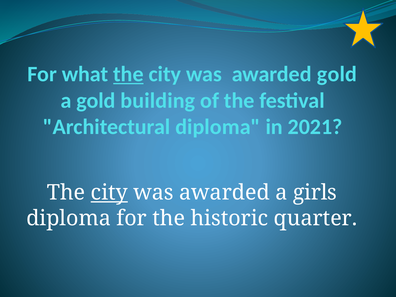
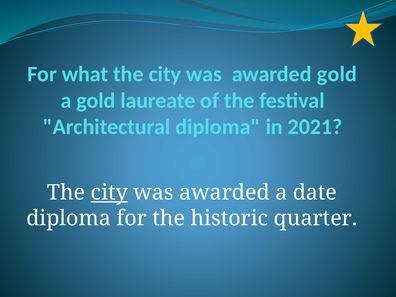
the at (128, 74) underline: present -> none
building: building -> laureate
girls: girls -> date
